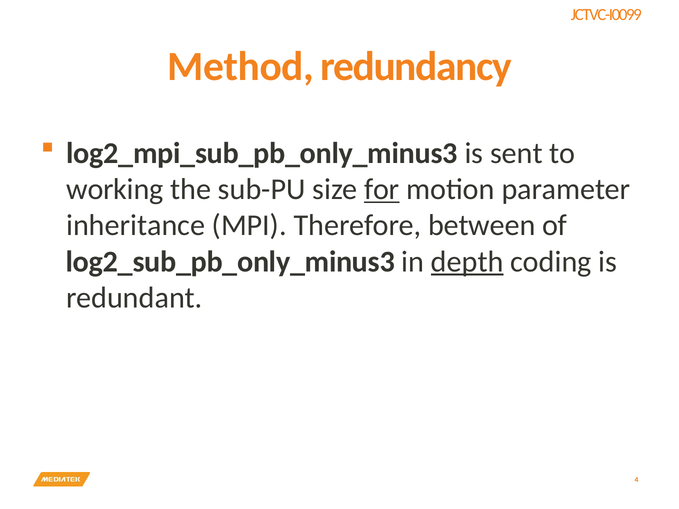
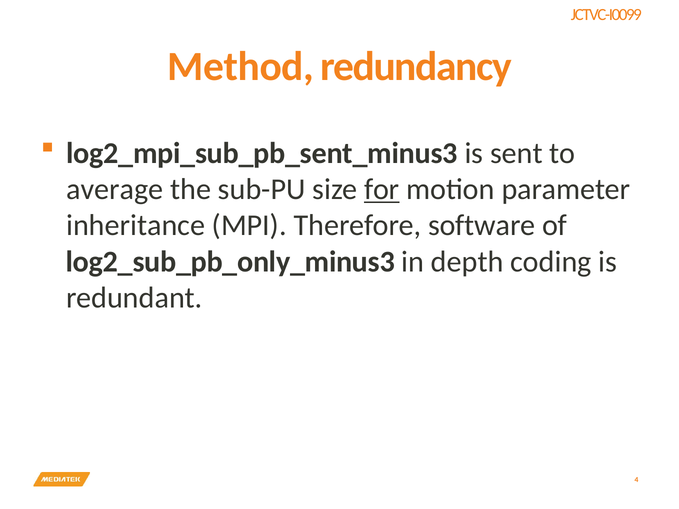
log2_mpi_sub_pb_only_minus3: log2_mpi_sub_pb_only_minus3 -> log2_mpi_sub_pb_sent_minus3
working: working -> average
between: between -> software
depth underline: present -> none
